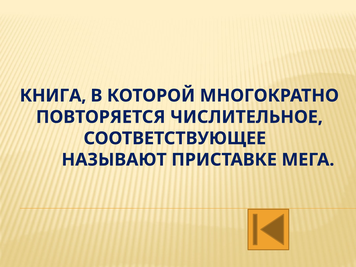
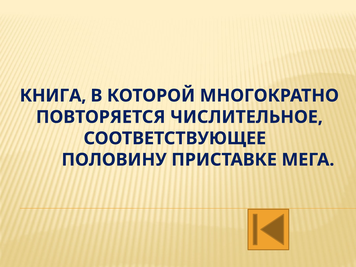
НАЗЫВАЮТ: НАЗЫВАЮТ -> ПОЛОВИНУ
